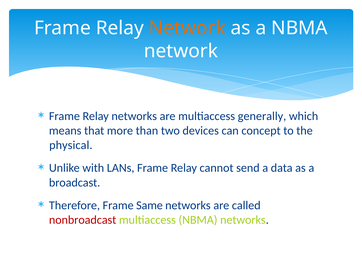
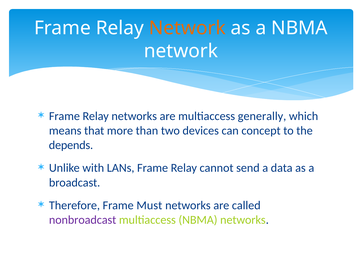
physical: physical -> depends
Same: Same -> Must
nonbroadcast colour: red -> purple
